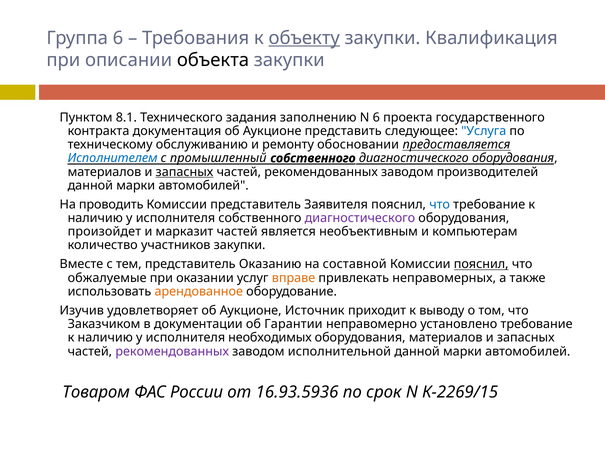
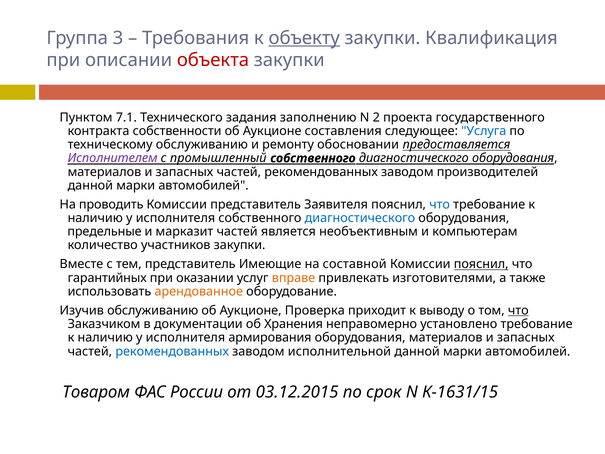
Группа 6: 6 -> 3
объекта colour: black -> red
8.1: 8.1 -> 7.1
N 6: 6 -> 2
документация: документация -> собственности
представить: представить -> составления
Исполнителем colour: blue -> purple
запасных at (184, 172) underline: present -> none
диагностического at (360, 218) colour: purple -> blue
произойдет: произойдет -> предельные
Оказанию: Оказанию -> Имеющие
обжалуемые: обжалуемые -> гарантийных
неправомерных: неправомерных -> изготовителями
Изучив удовлетворяет: удовлетворяет -> обслуживанию
Источник: Источник -> Проверка
что at (518, 310) underline: none -> present
Гарантии: Гарантии -> Хранения
необходимых: необходимых -> армирования
рекомендованных at (172, 351) colour: purple -> blue
16.93.5936: 16.93.5936 -> 03.12.2015
К-2269/15: К-2269/15 -> К-1631/15
